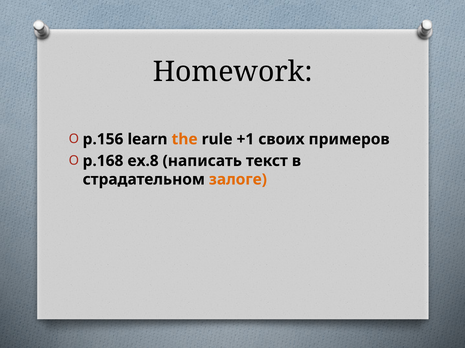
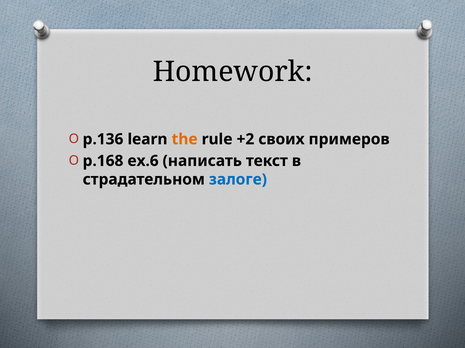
p.156: p.156 -> p.136
+1: +1 -> +2
ex.8: ex.8 -> ex.6
залоге colour: orange -> blue
